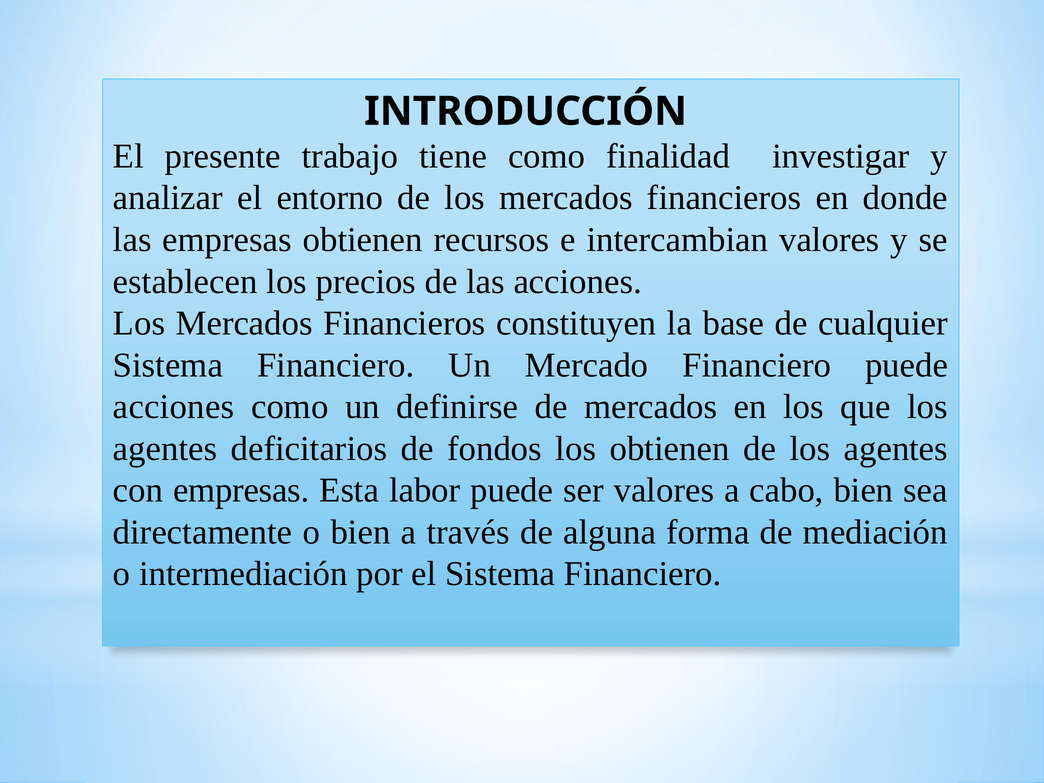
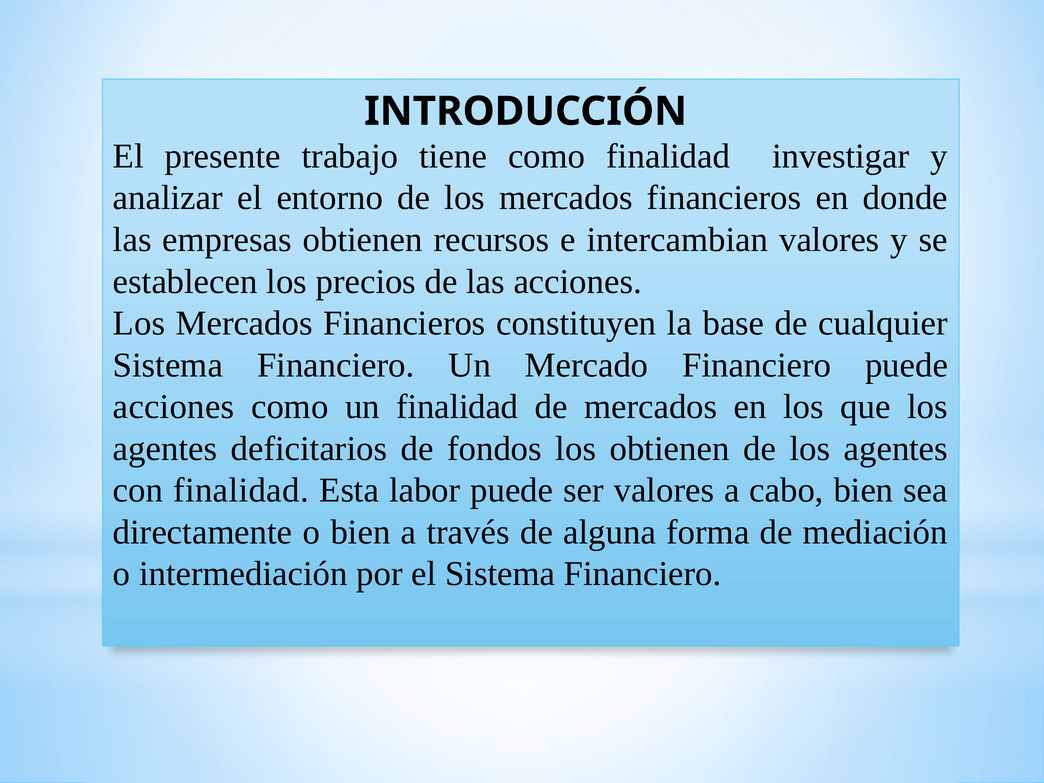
un definirse: definirse -> finalidad
con empresas: empresas -> finalidad
